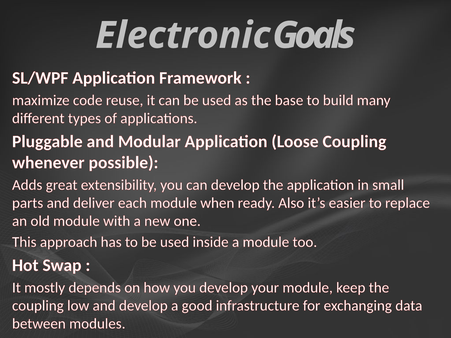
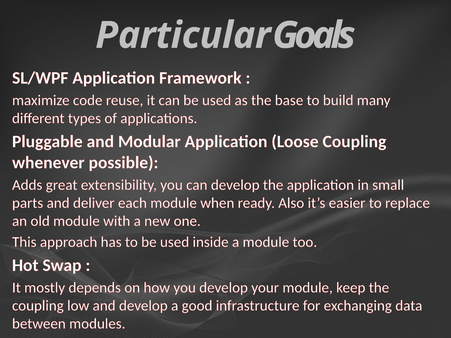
Electronic: Electronic -> Particular
